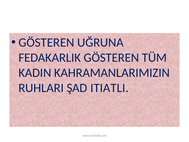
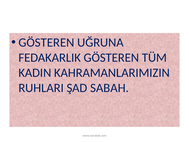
ITIATLI: ITIATLI -> SABAH
